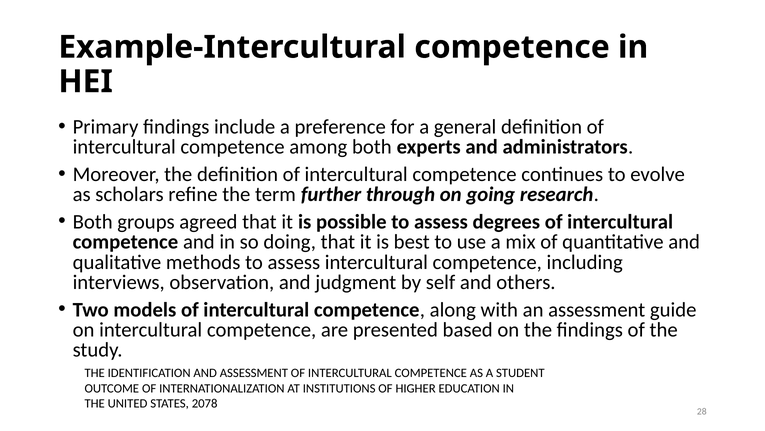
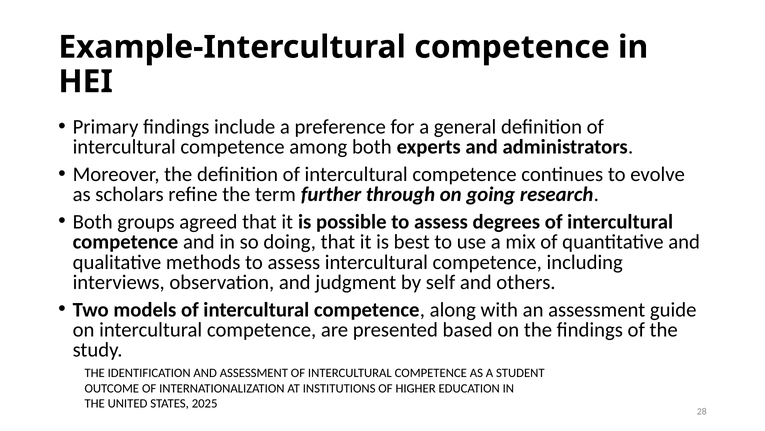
2078: 2078 -> 2025
